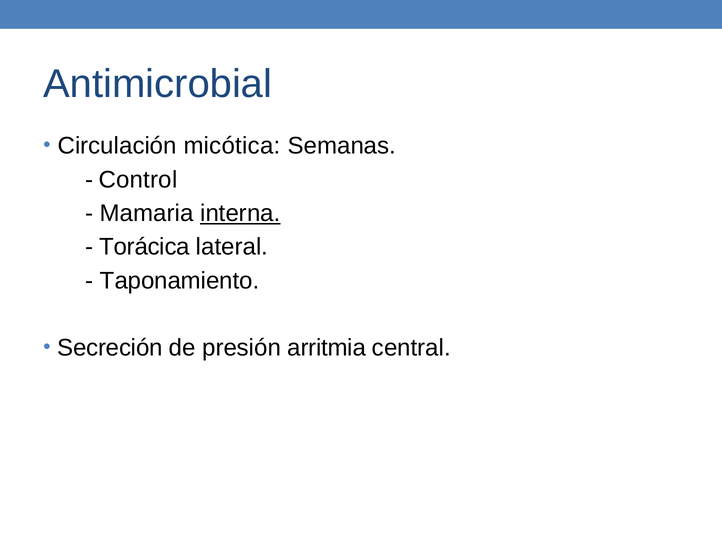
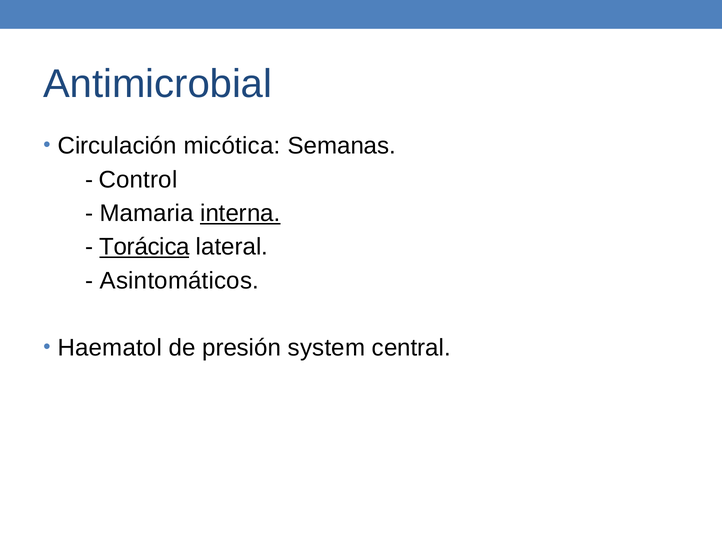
Torácica underline: none -> present
Taponamiento: Taponamiento -> Asintomáticos
Secreción: Secreción -> Haematol
arritmia: arritmia -> system
